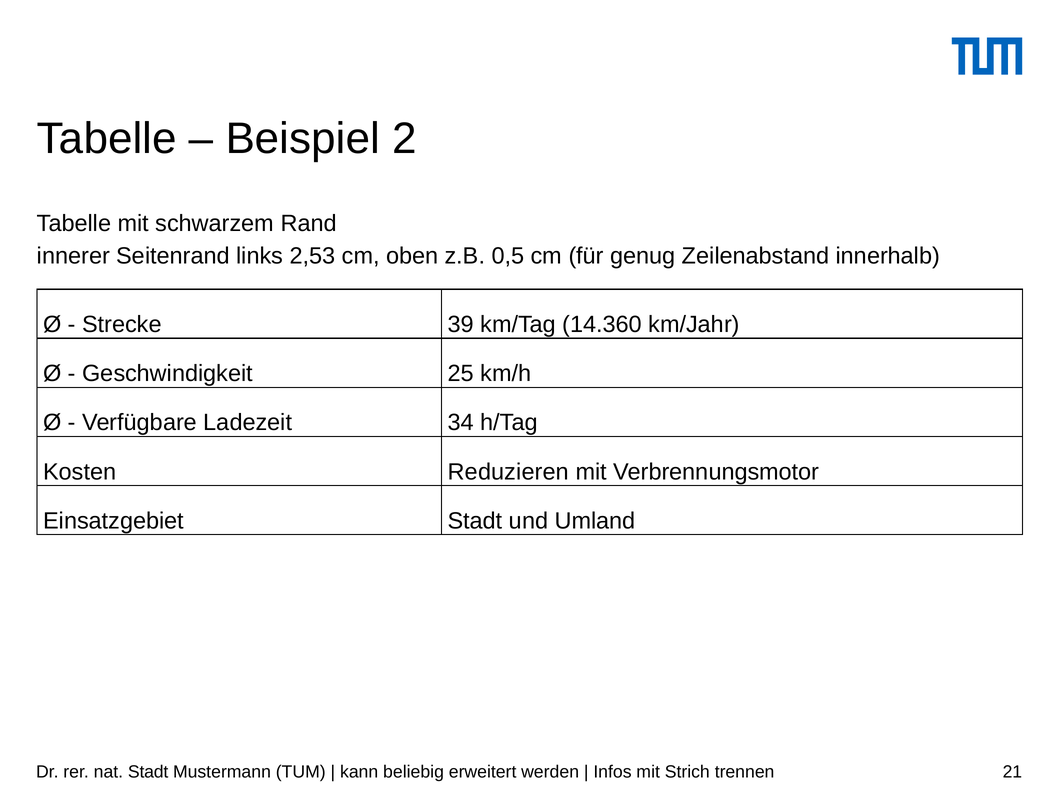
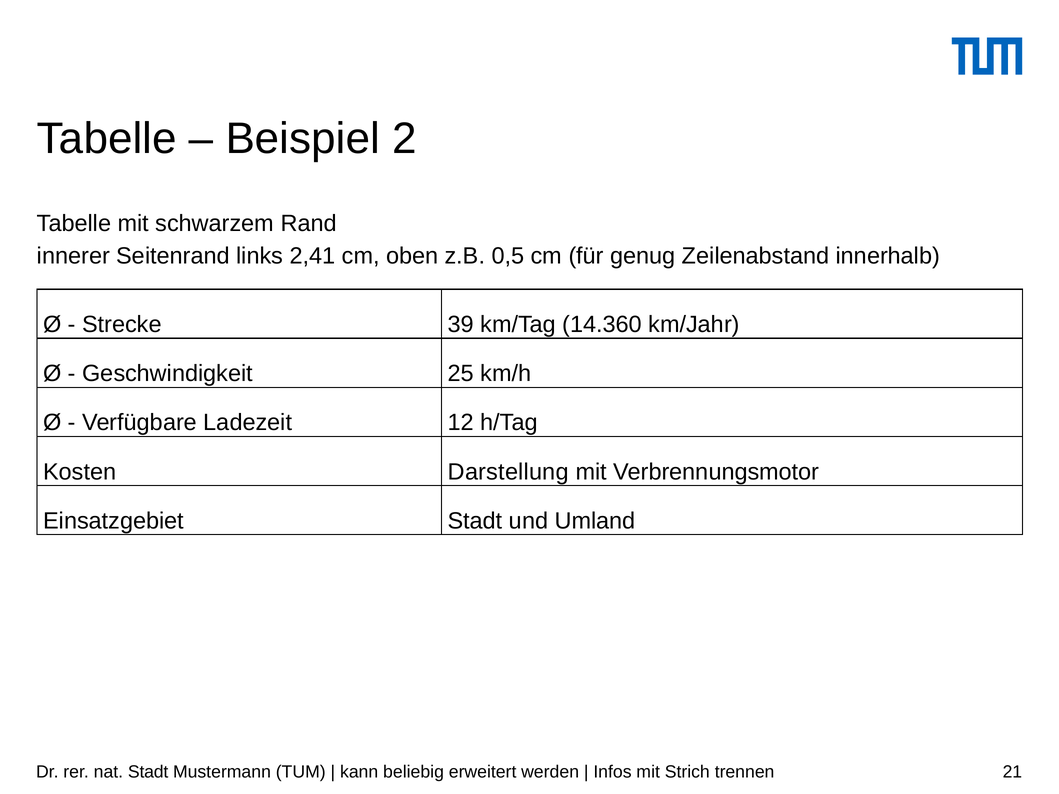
2,53: 2,53 -> 2,41
34: 34 -> 12
Reduzieren: Reduzieren -> Darstellung
